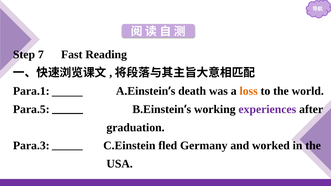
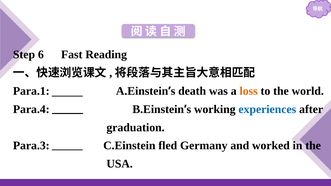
7: 7 -> 6
Para.5: Para.5 -> Para.4
experiences colour: purple -> blue
